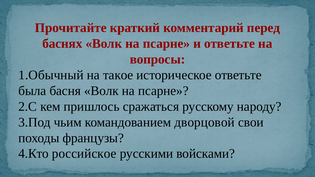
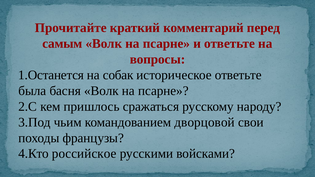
баснях: баснях -> самым
1.Обычный: 1.Обычный -> 1.Останется
такое: такое -> собак
